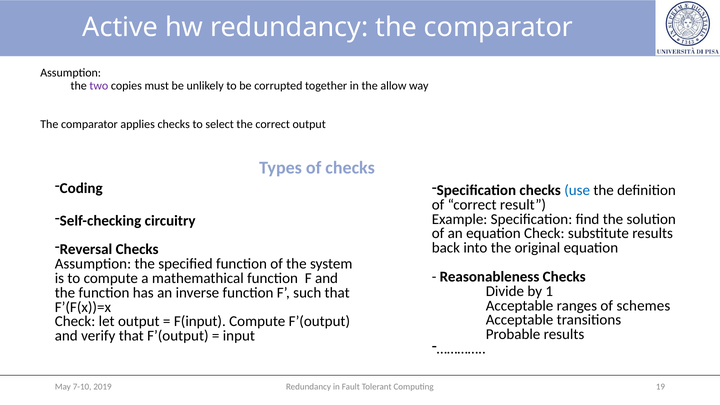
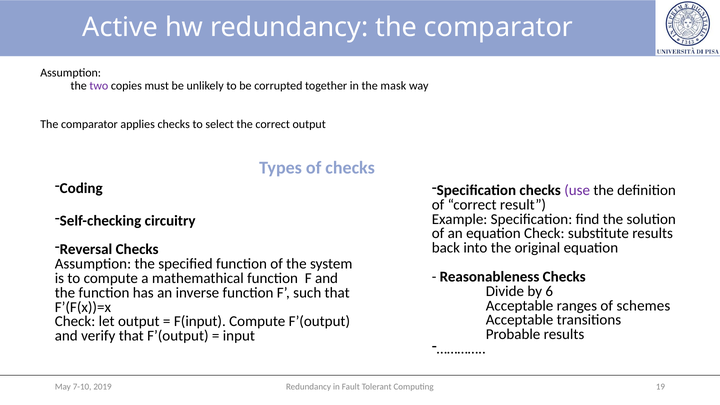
allow: allow -> mask
use colour: blue -> purple
1: 1 -> 6
